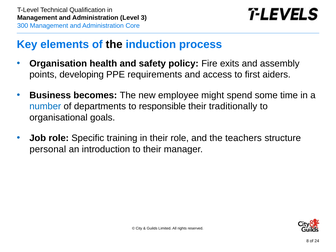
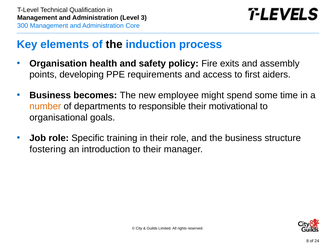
number colour: blue -> orange
traditionally: traditionally -> motivational
the teachers: teachers -> business
personal: personal -> fostering
